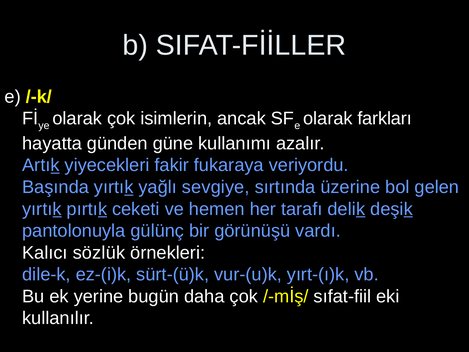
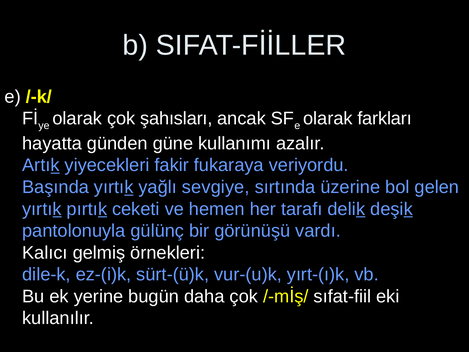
isimlerin: isimlerin -> şahısları
sözlük: sözlük -> gelmiş
